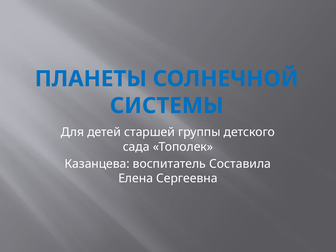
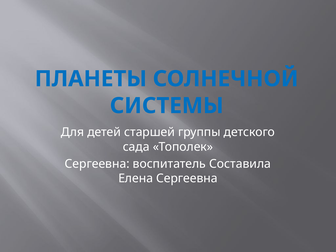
Казанцева at (97, 164): Казанцева -> Сергеевна
